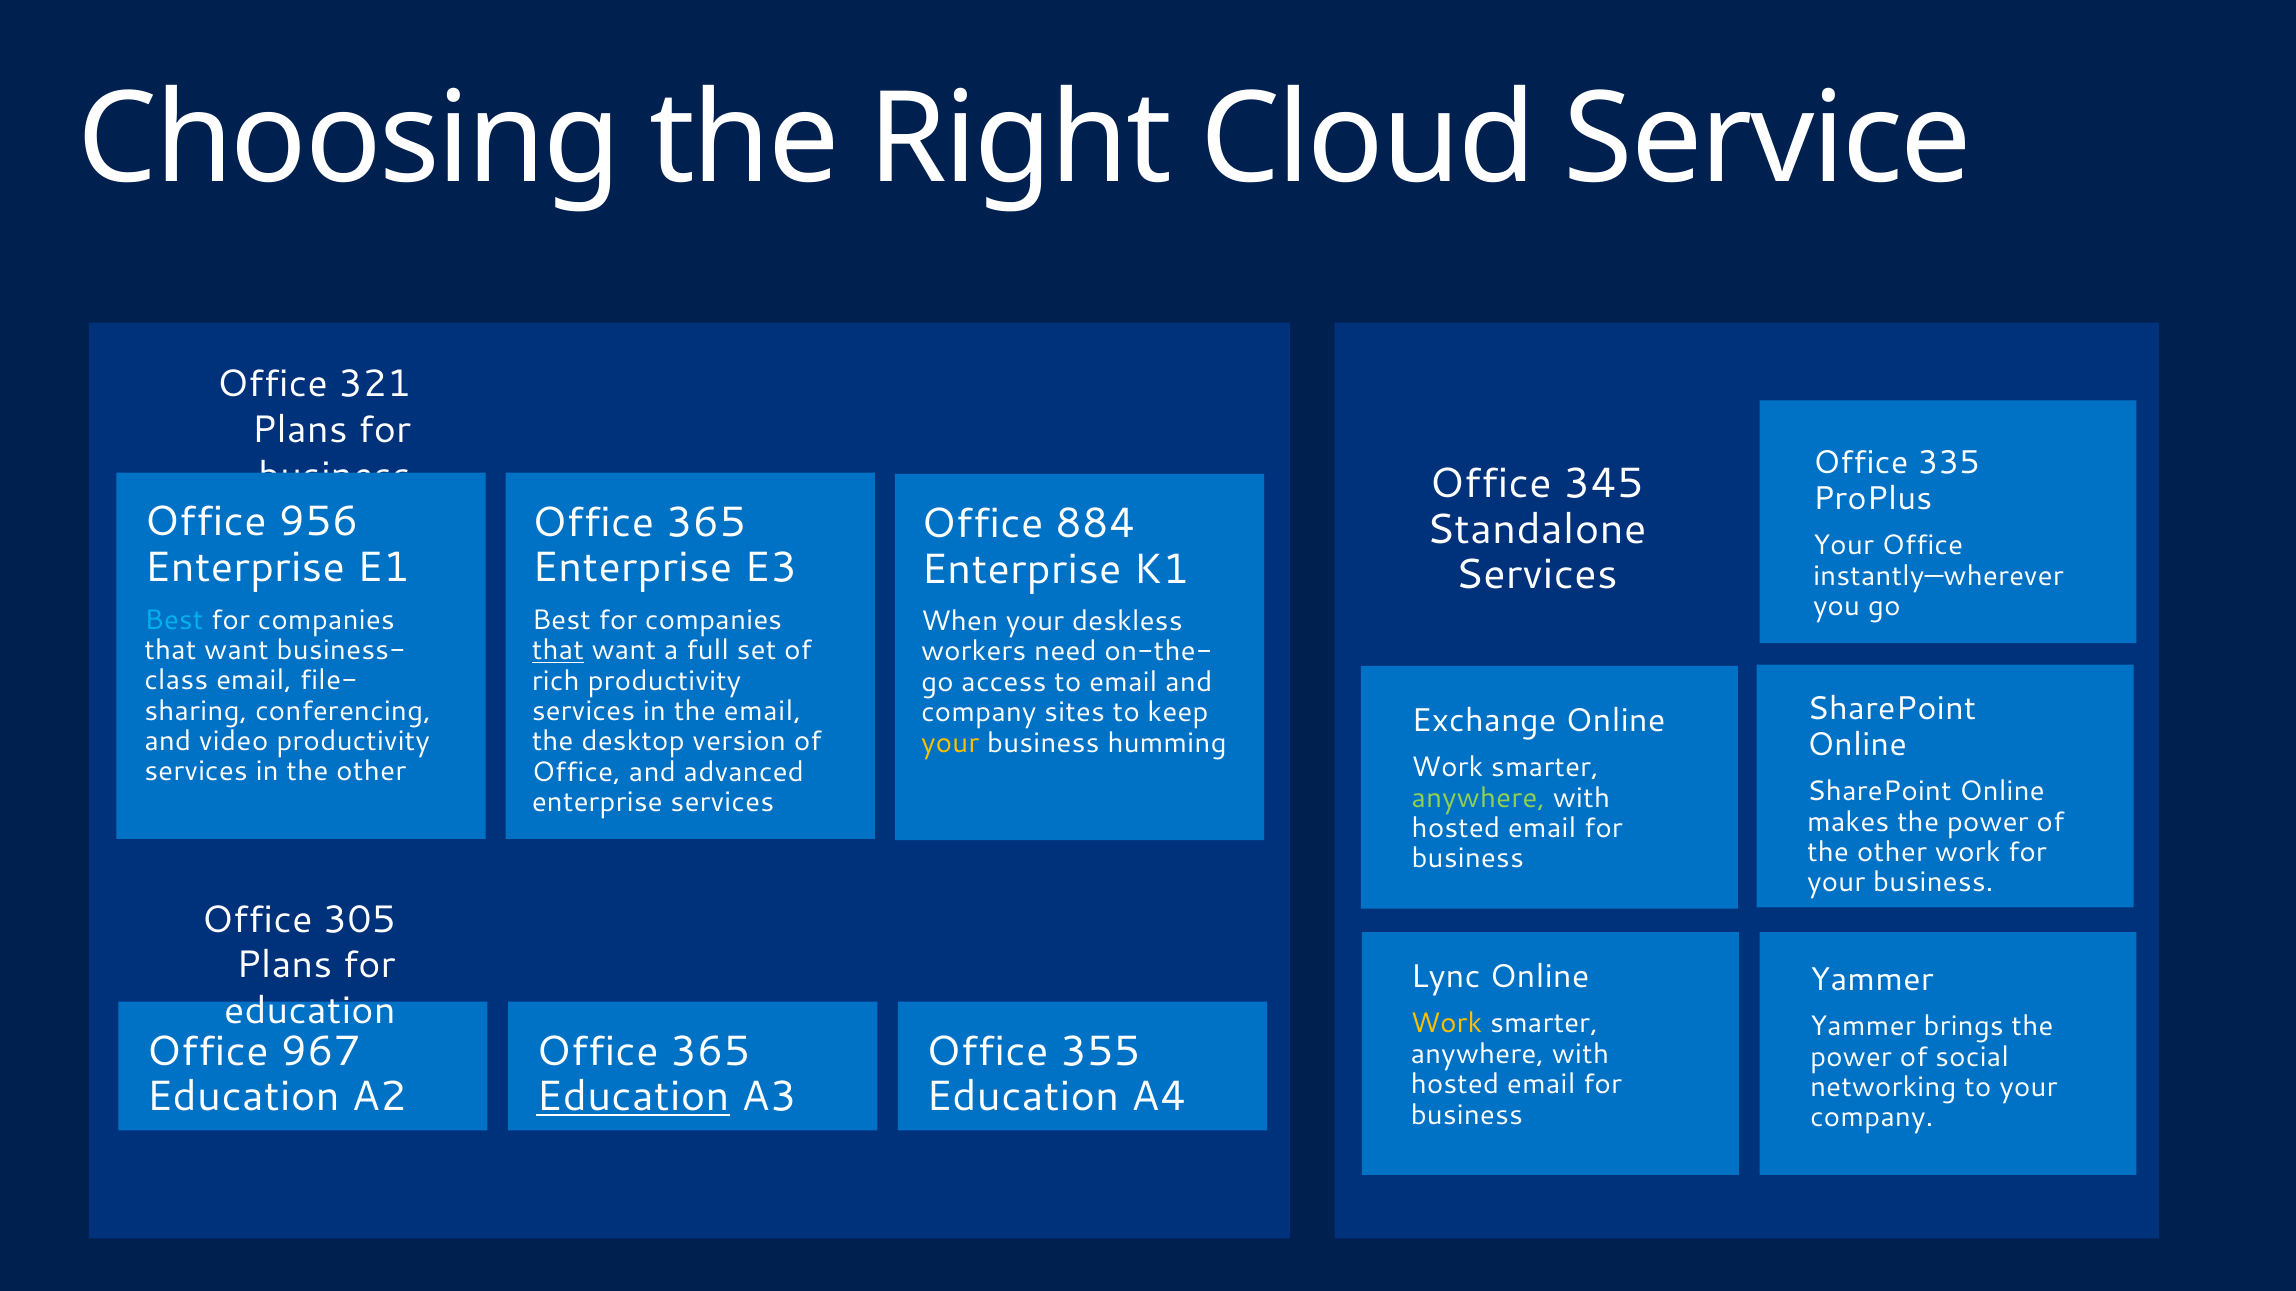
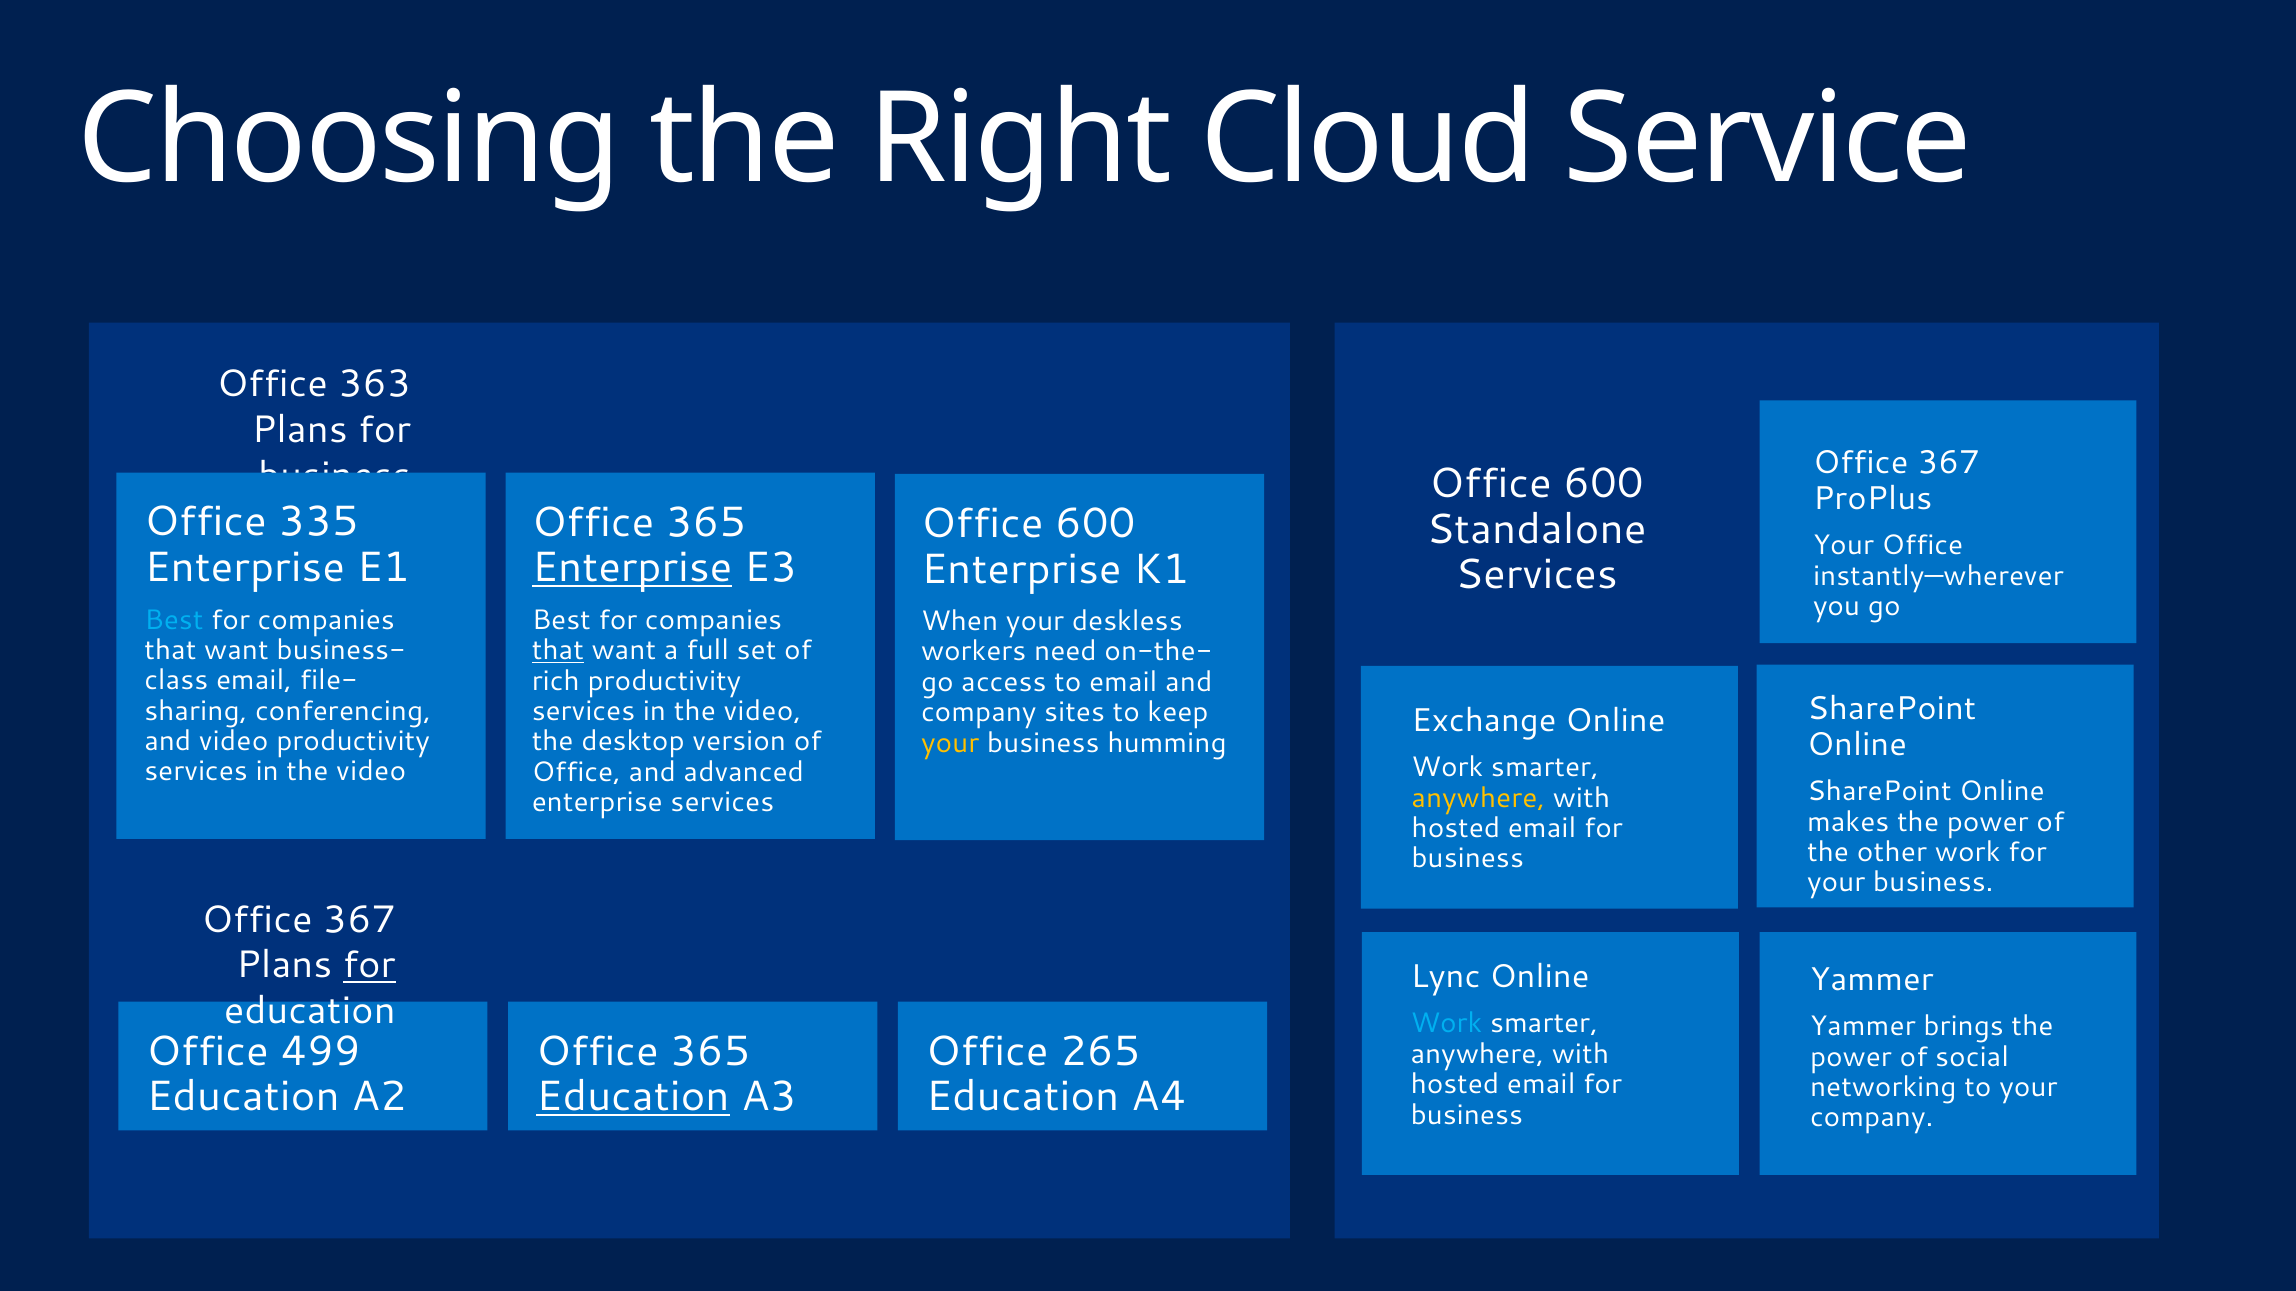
321: 321 -> 363
335 at (1949, 463): 335 -> 367
345 at (1604, 484): 345 -> 600
956: 956 -> 335
884 at (1095, 524): 884 -> 600
Enterprise at (632, 568) underline: none -> present
email at (763, 711): email -> video
other at (371, 772): other -> video
anywhere at (1478, 798) colour: light green -> yellow
305 at (359, 920): 305 -> 367
for at (369, 966) underline: none -> present
Work at (1446, 1024) colour: yellow -> light blue
967: 967 -> 499
355: 355 -> 265
